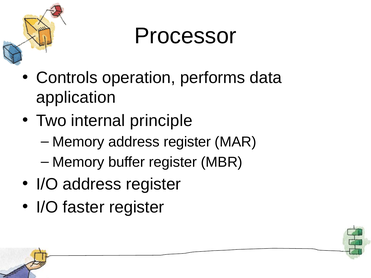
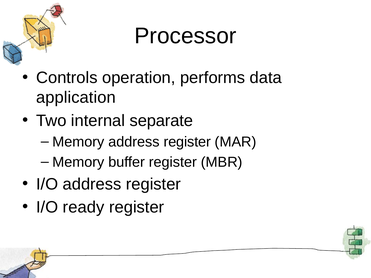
principle: principle -> separate
faster: faster -> ready
